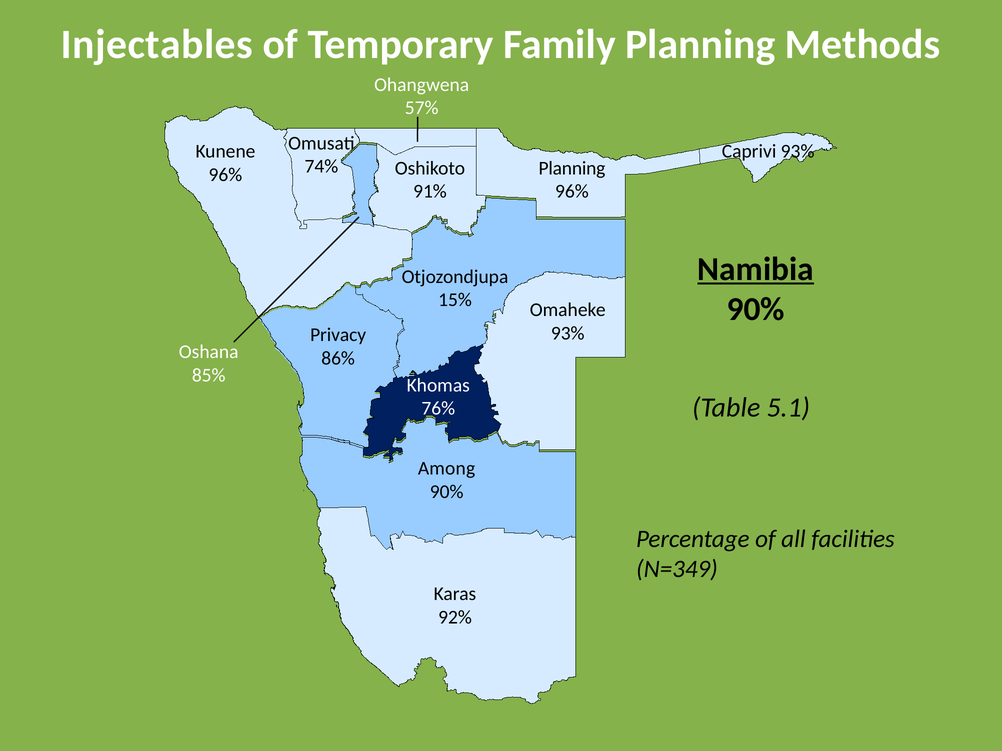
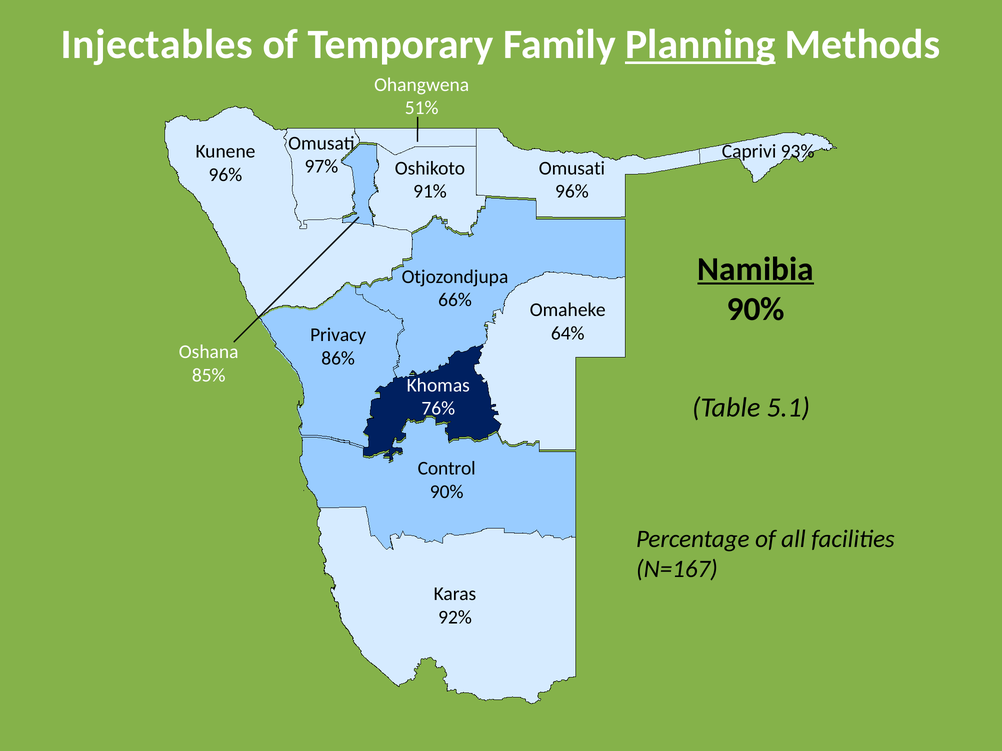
Planning at (700, 45) underline: none -> present
57%: 57% -> 51%
74%: 74% -> 97%
Planning at (572, 168): Planning -> Omusati
15%: 15% -> 66%
93% at (568, 334): 93% -> 64%
Among: Among -> Control
N=349: N=349 -> N=167
